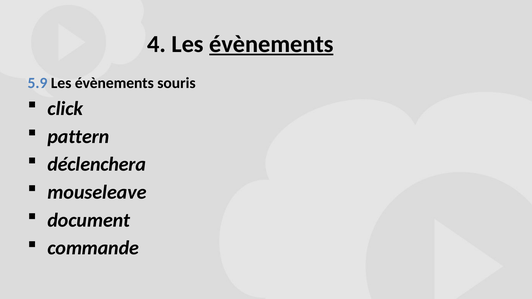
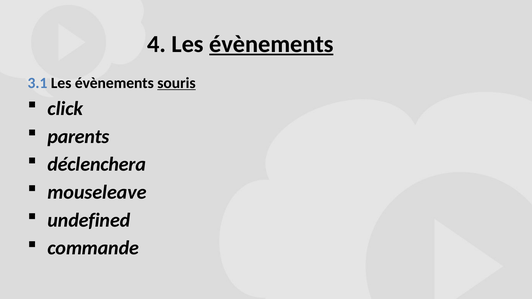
5.9: 5.9 -> 3.1
souris underline: none -> present
pattern: pattern -> parents
document: document -> undefined
